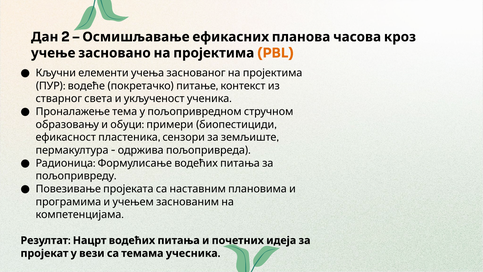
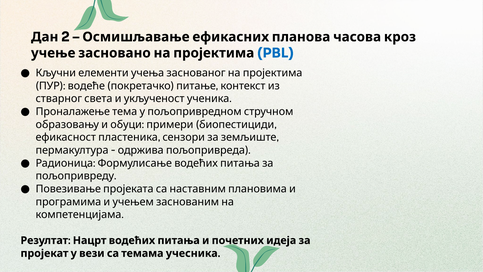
PBL colour: orange -> blue
